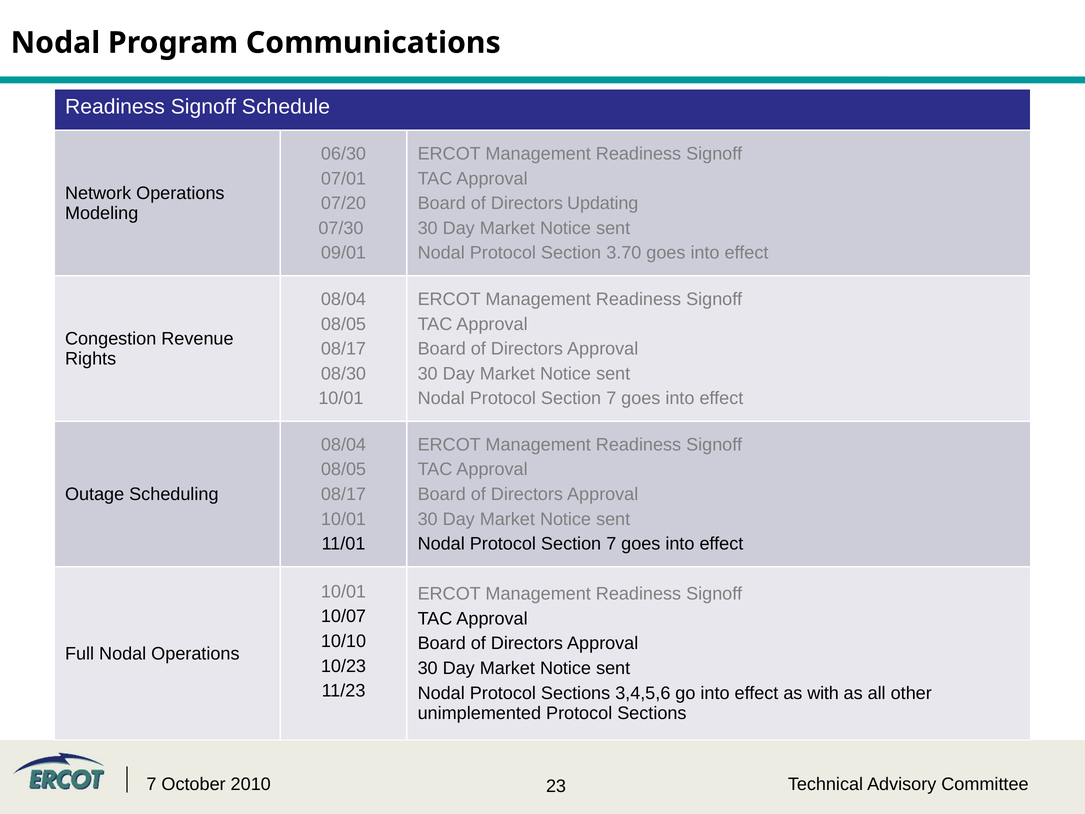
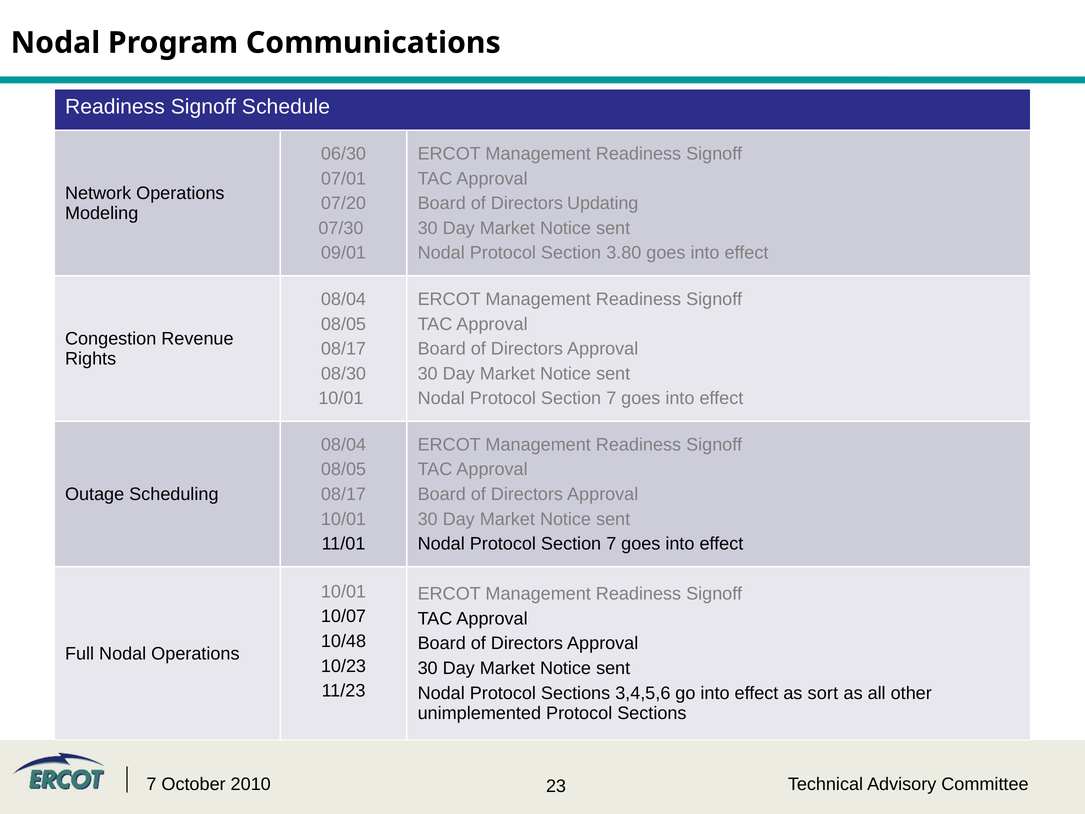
3.70: 3.70 -> 3.80
10/10: 10/10 -> 10/48
with: with -> sort
